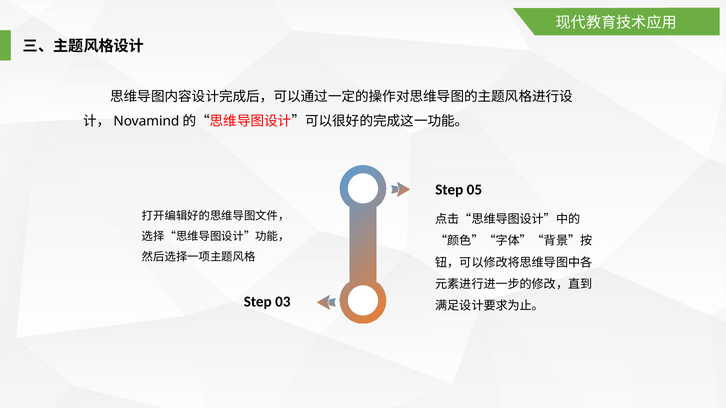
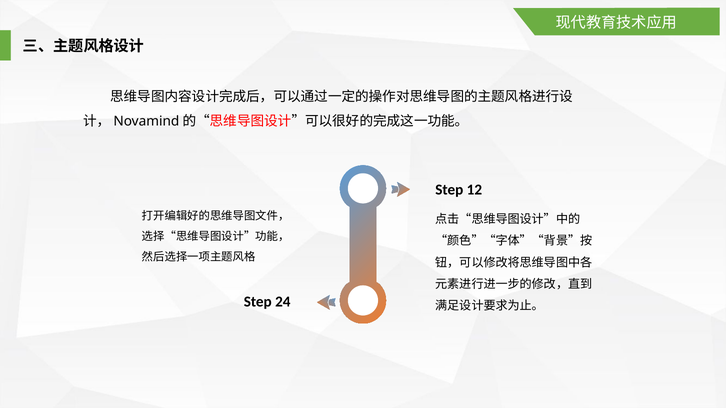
05: 05 -> 12
03: 03 -> 24
